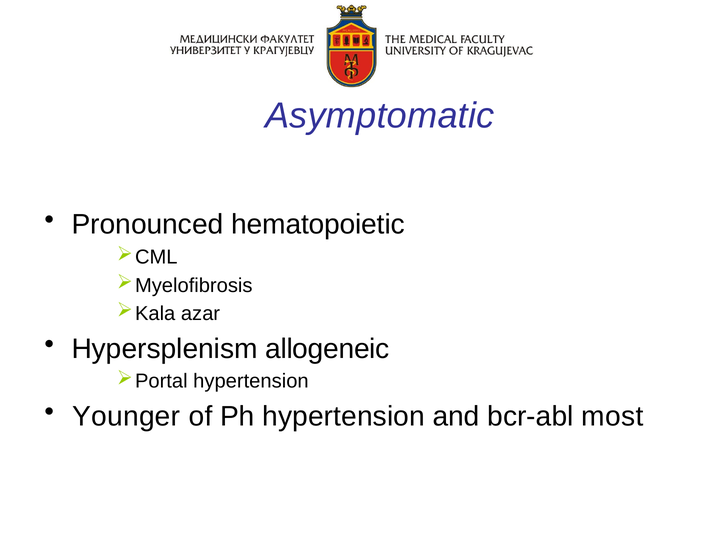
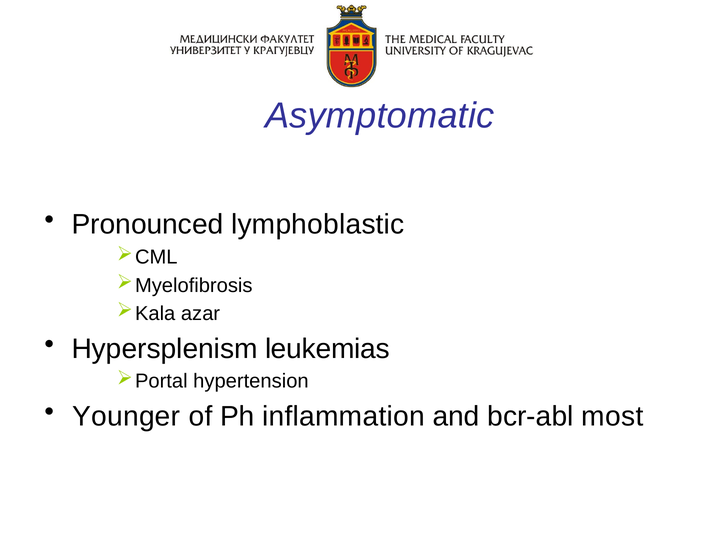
hematopoietic: hematopoietic -> lymphoblastic
allogeneic: allogeneic -> leukemias
Ph hypertension: hypertension -> inflammation
